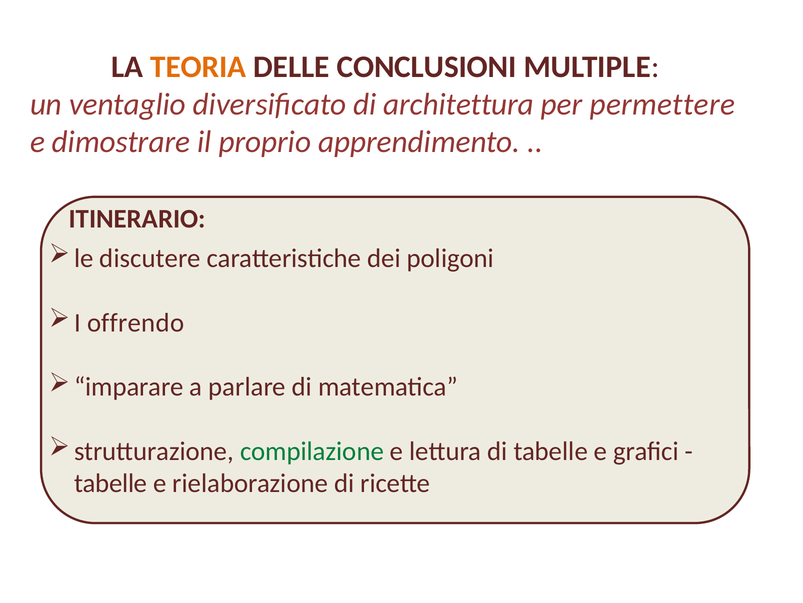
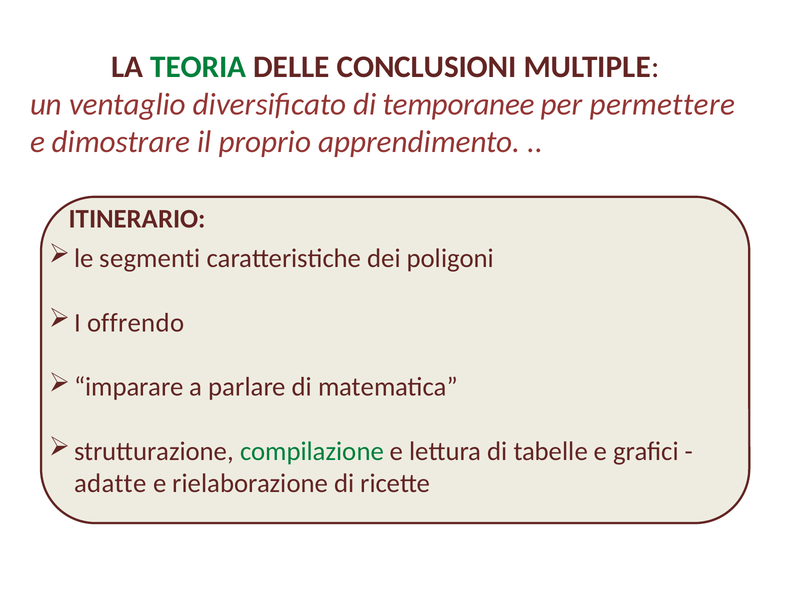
TEORIA colour: orange -> green
architettura: architettura -> temporanee
discutere: discutere -> segmenti
tabelle at (111, 483): tabelle -> adatte
